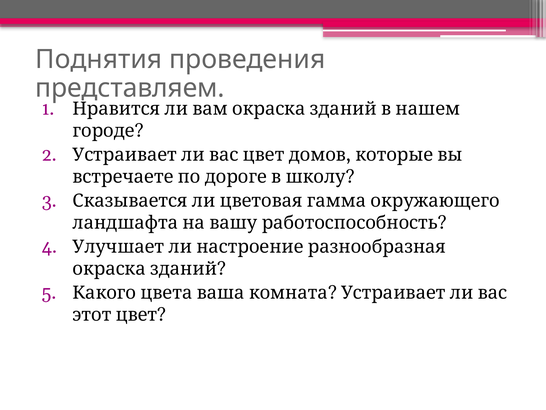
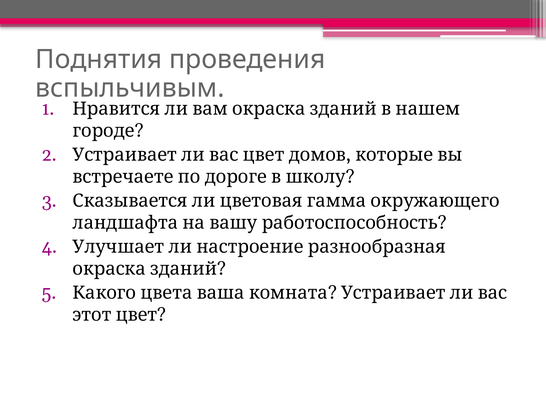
представляем: представляем -> вспыльчивым
